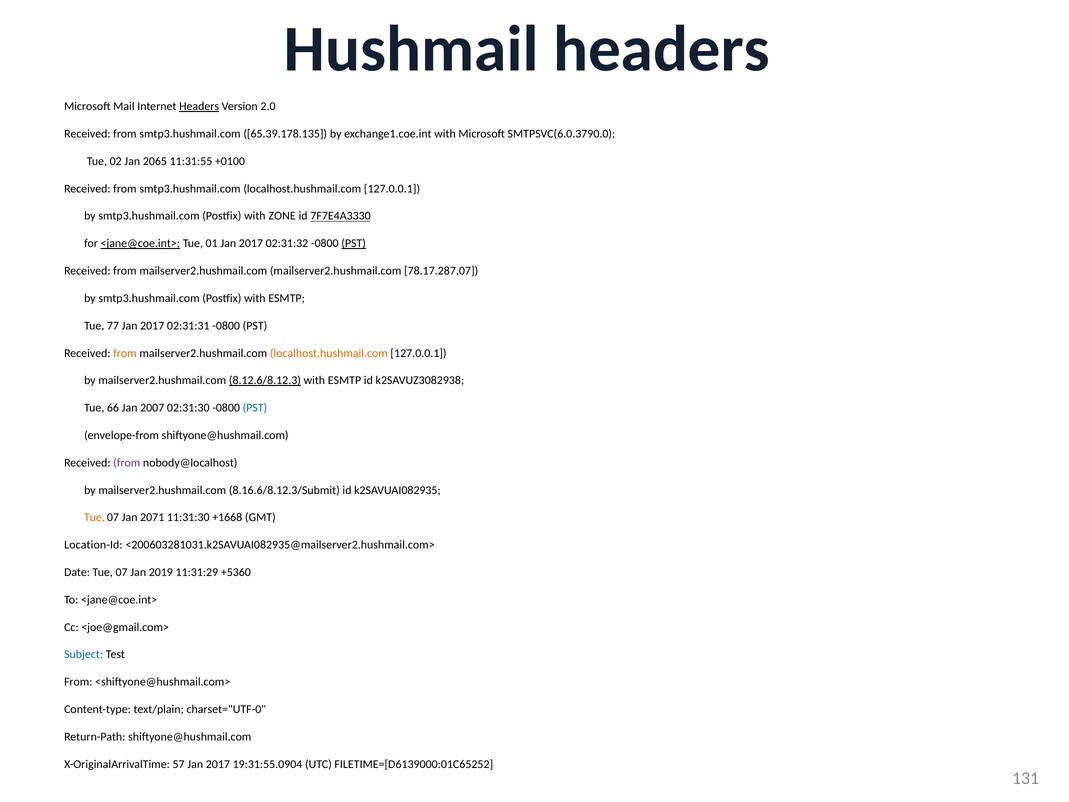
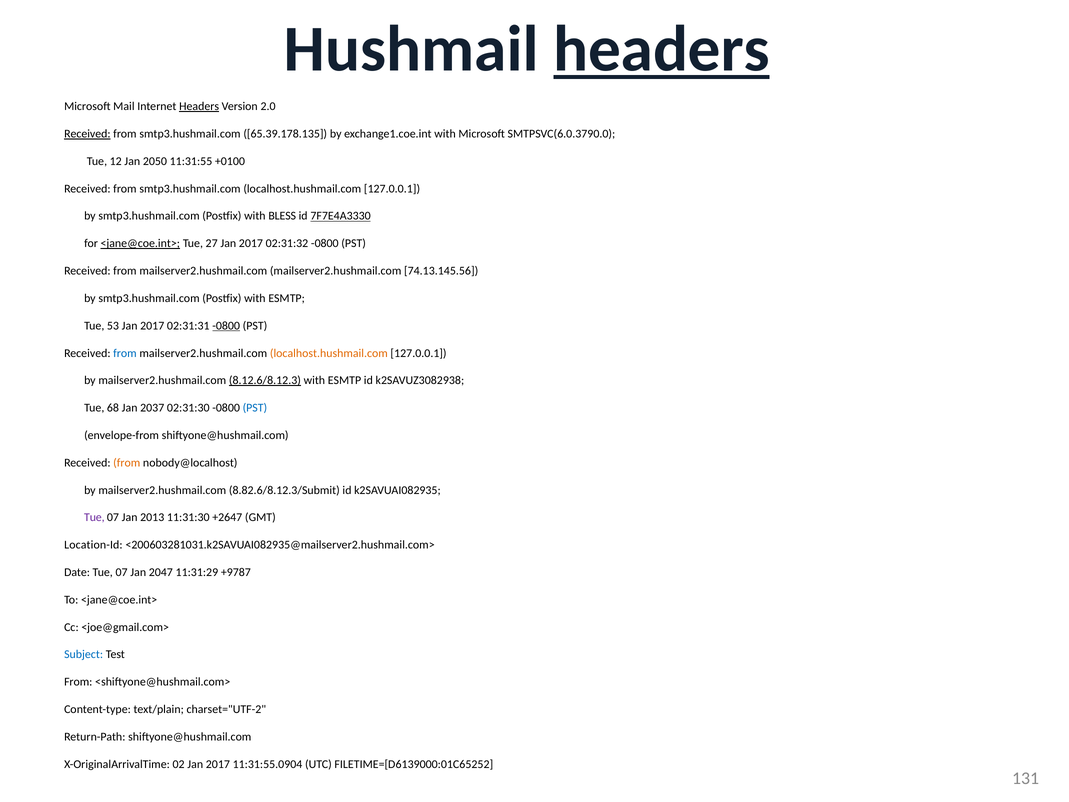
headers at (662, 49) underline: none -> present
Received at (87, 134) underline: none -> present
02: 02 -> 12
2065: 2065 -> 2050
ZONE: ZONE -> BLESS
01: 01 -> 27
PST at (354, 243) underline: present -> none
78.17.287.07: 78.17.287.07 -> 74.13.145.56
77: 77 -> 53
-0800 at (226, 326) underline: none -> present
from at (125, 353) colour: orange -> blue
66: 66 -> 68
2007: 2007 -> 2037
from at (127, 463) colour: purple -> orange
8.16.6/8.12.3/Submit: 8.16.6/8.12.3/Submit -> 8.82.6/8.12.3/Submit
Tue at (94, 517) colour: orange -> purple
2071: 2071 -> 2013
+1668: +1668 -> +2647
2019: 2019 -> 2047
+5360: +5360 -> +9787
charset="UTF-0: charset="UTF-0 -> charset="UTF-2
57: 57 -> 02
19:31:55.0904: 19:31:55.0904 -> 11:31:55.0904
